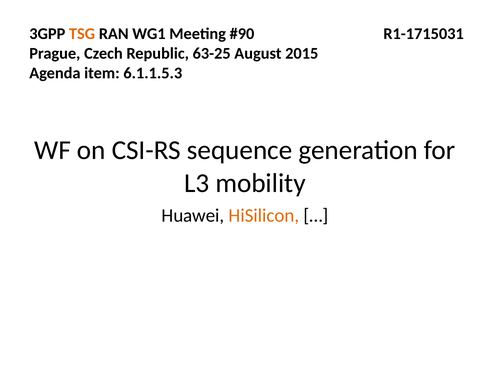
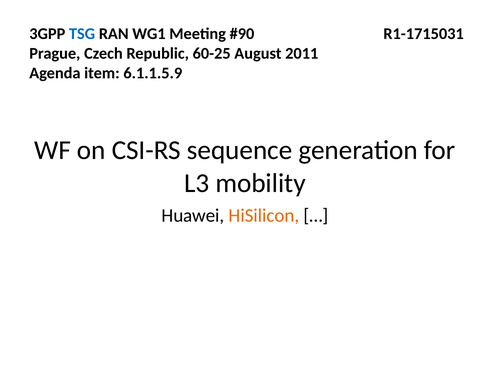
TSG colour: orange -> blue
63-25: 63-25 -> 60-25
2015: 2015 -> 2011
6.1.1.5.3: 6.1.1.5.3 -> 6.1.1.5.9
